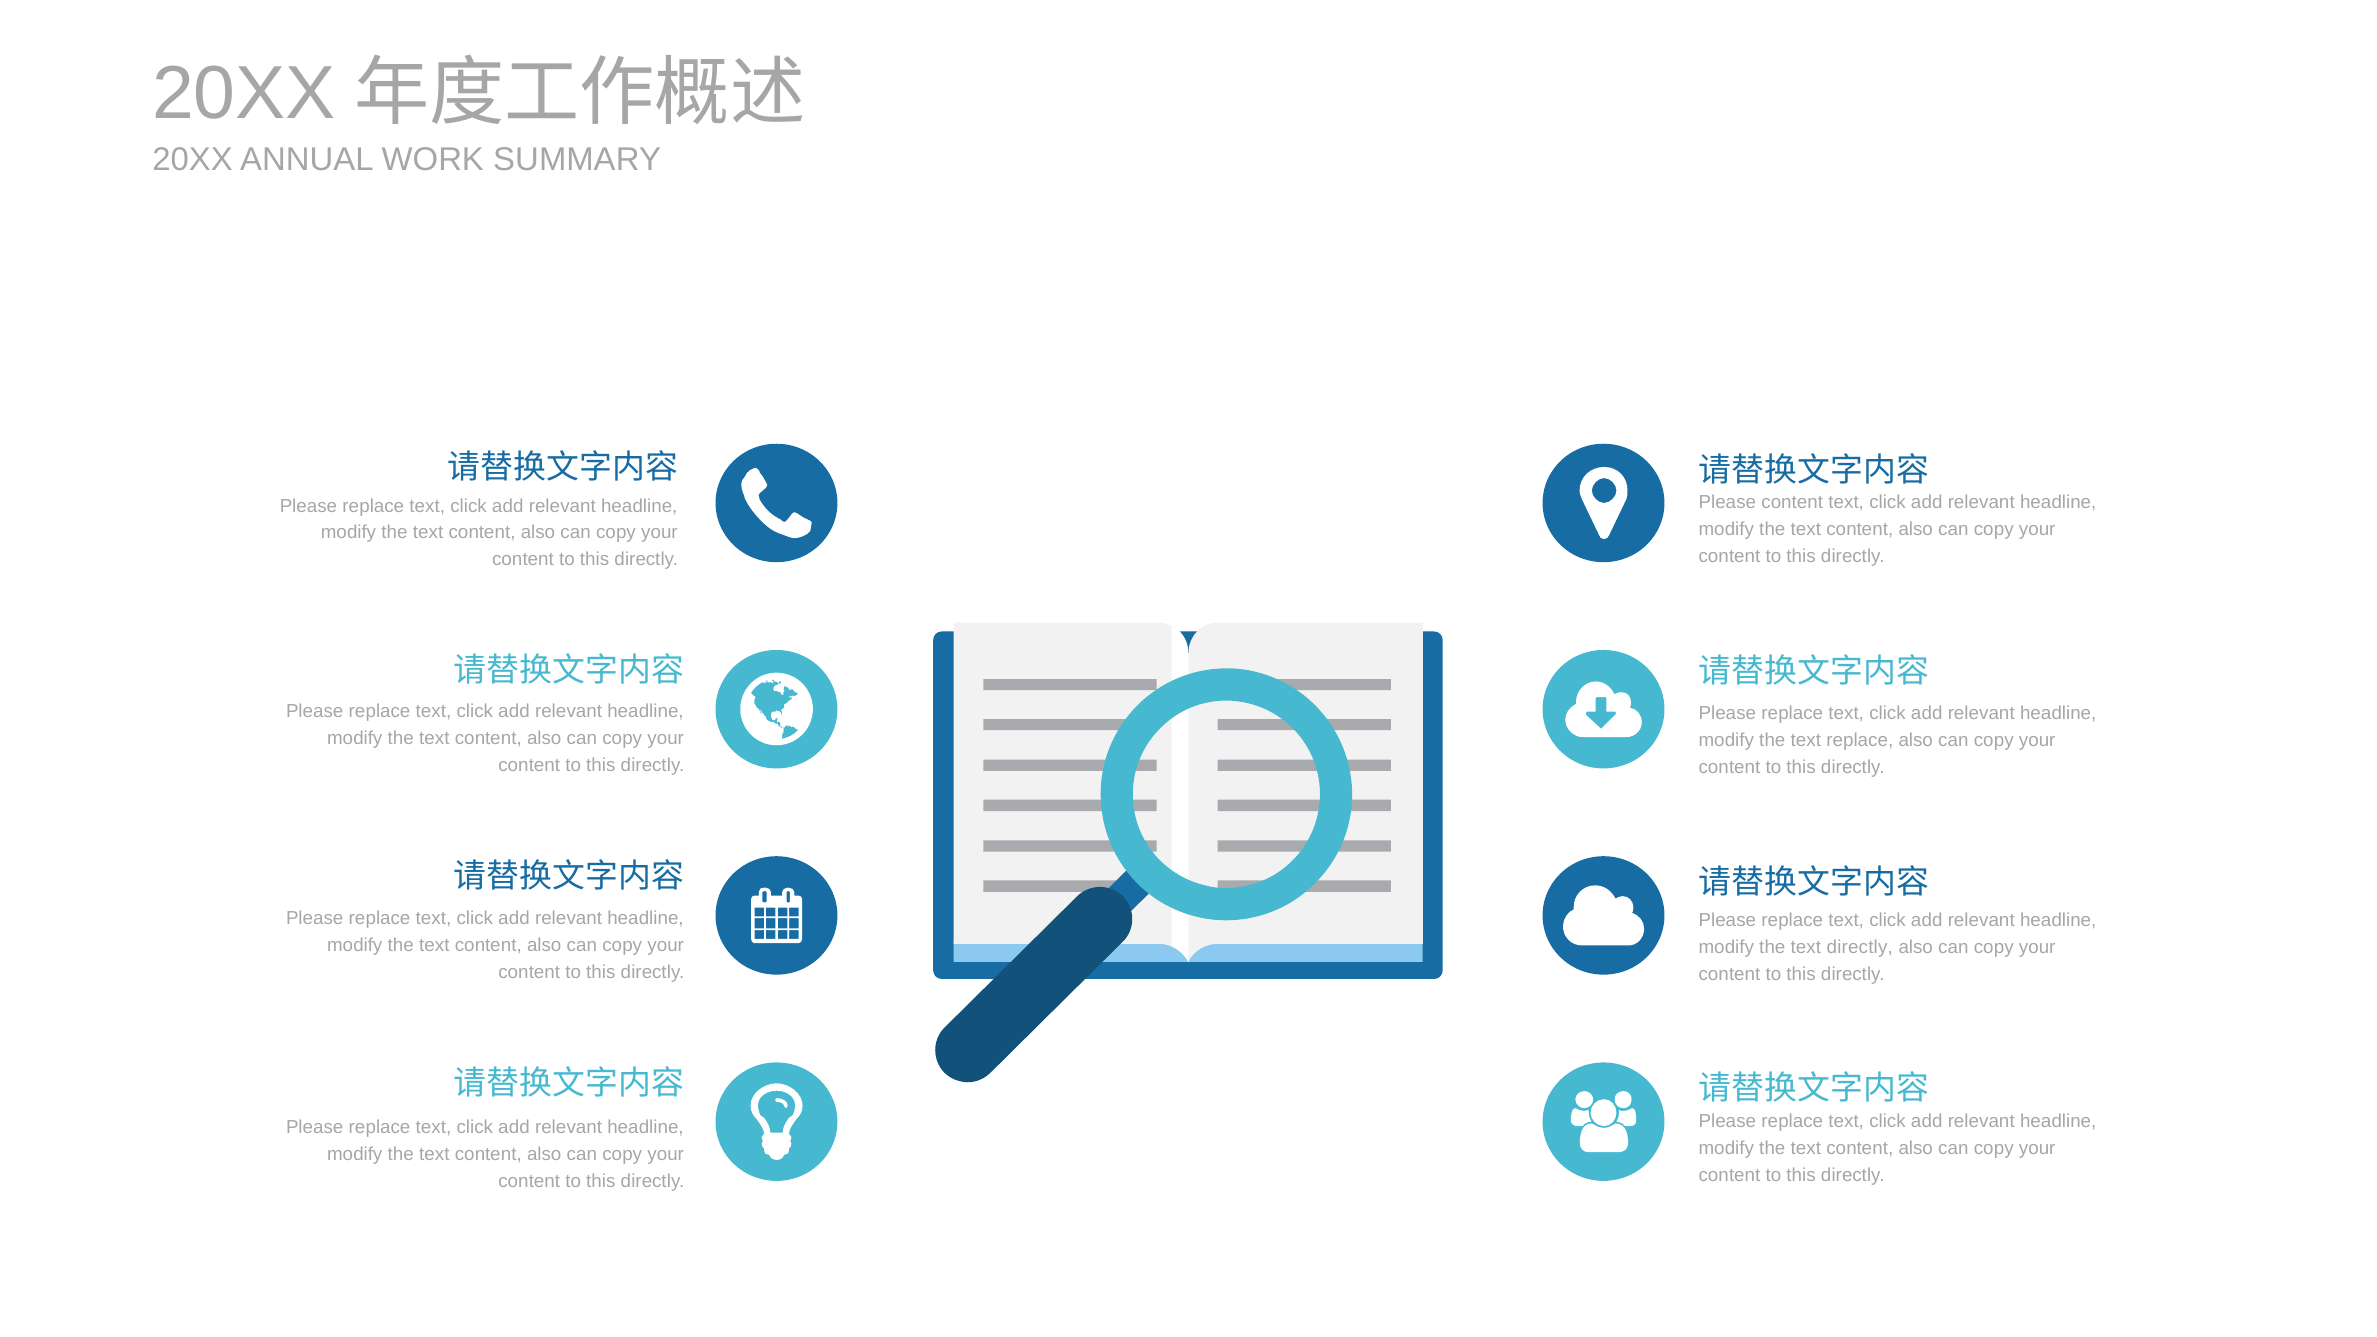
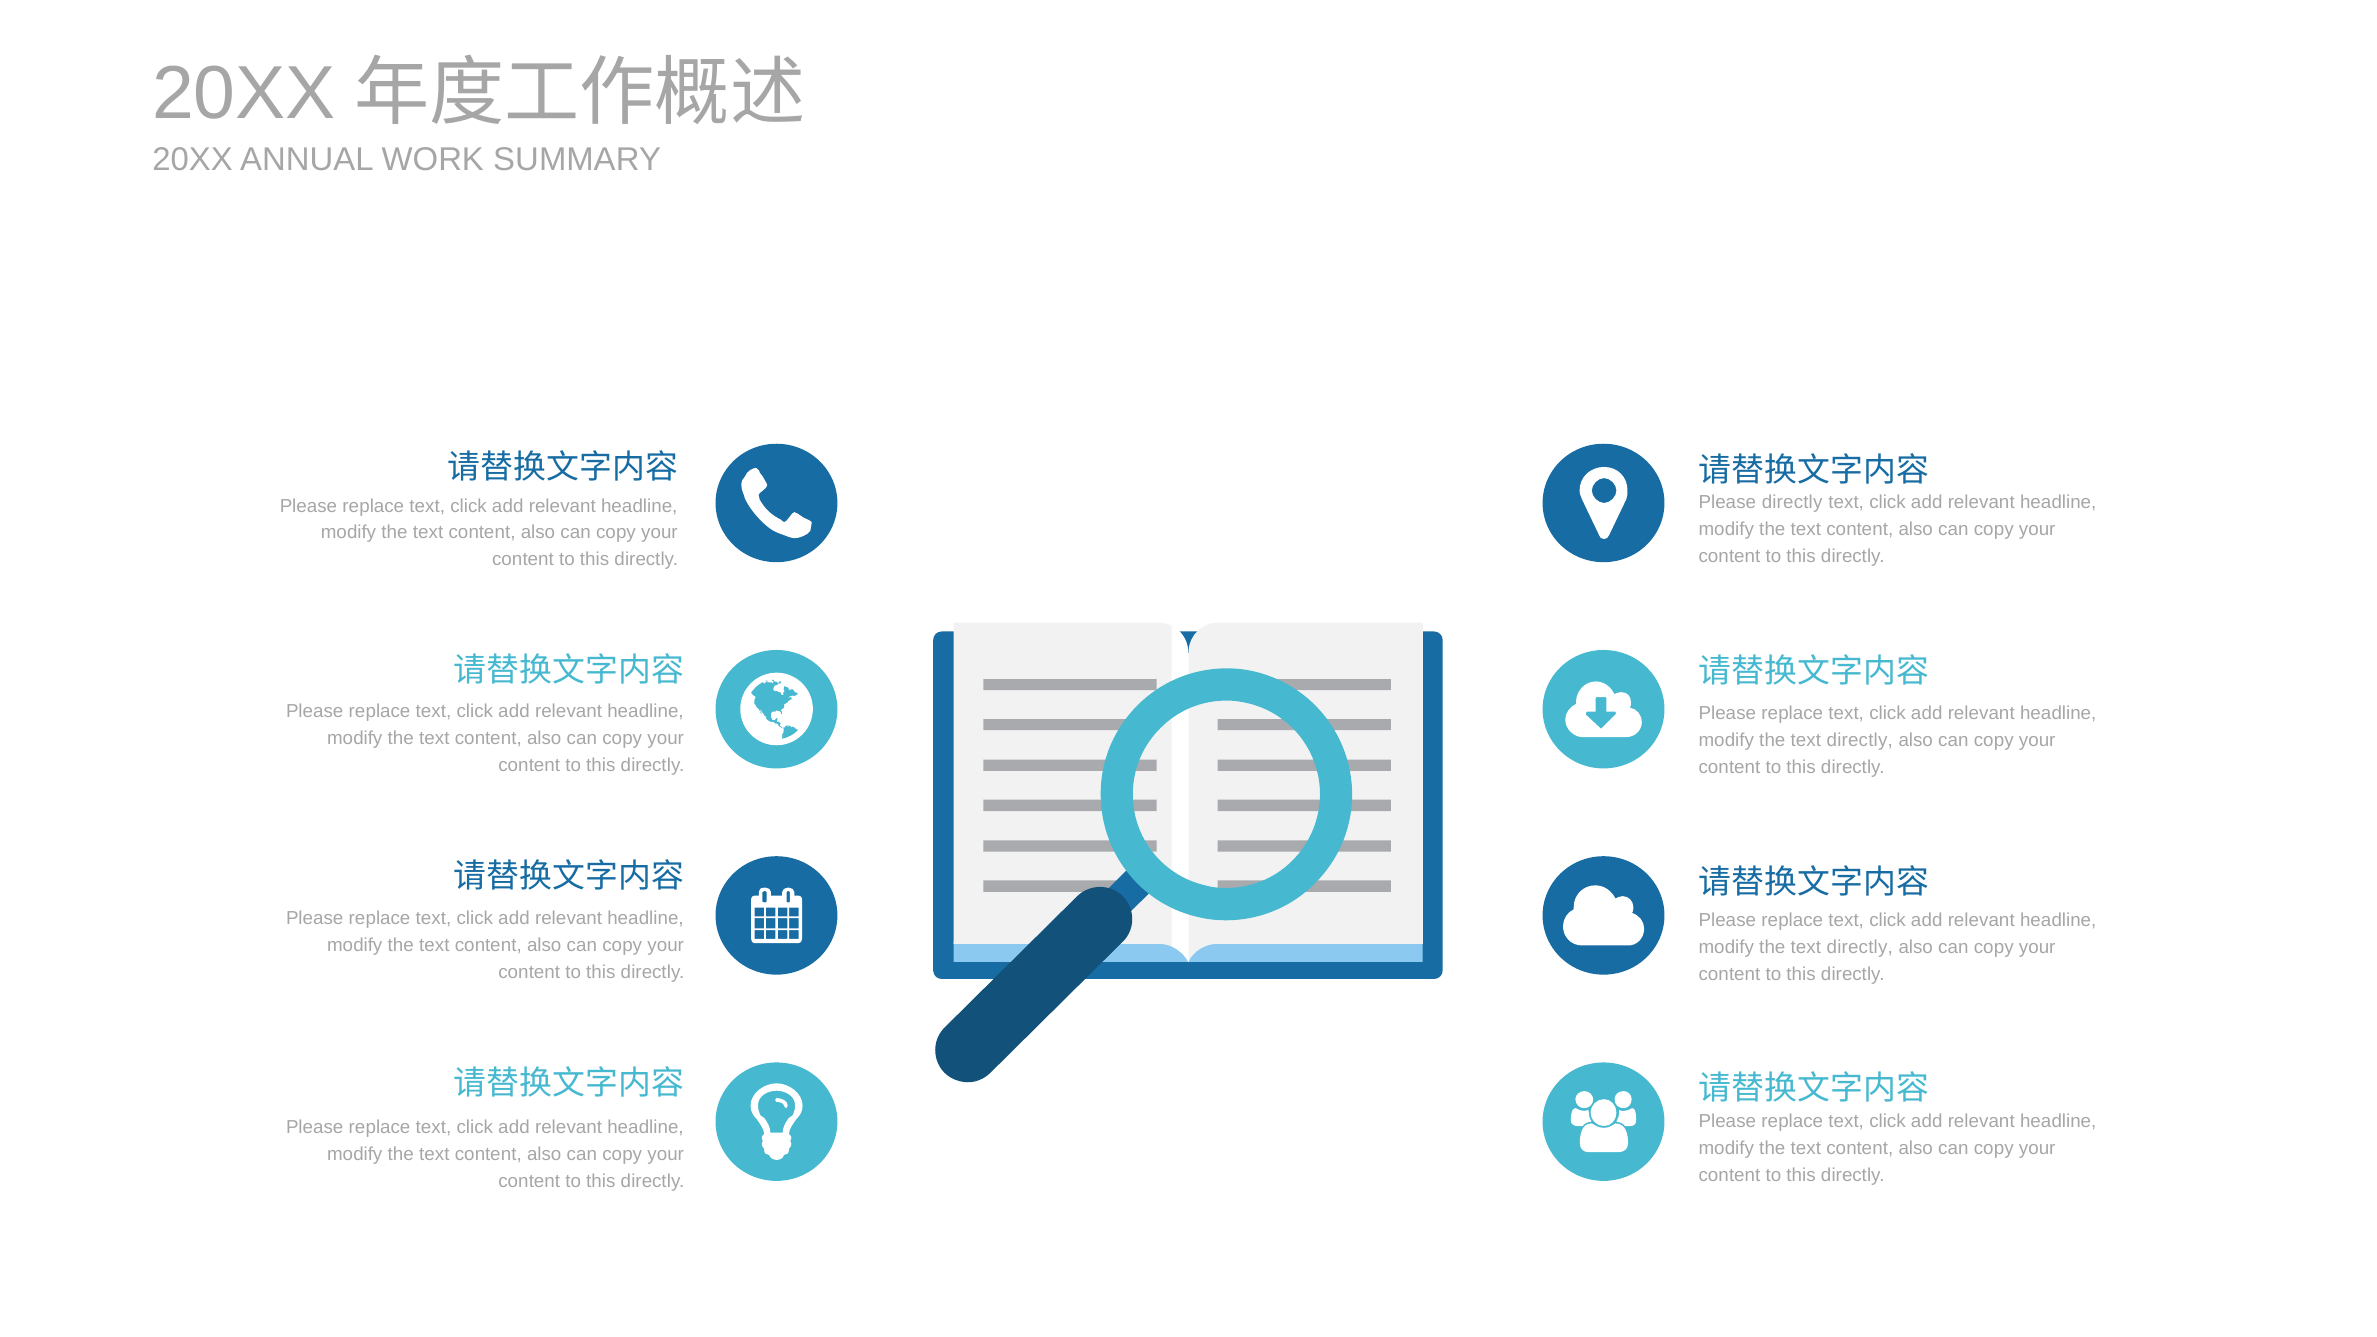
Please content: content -> directly
replace at (1860, 741): replace -> directly
